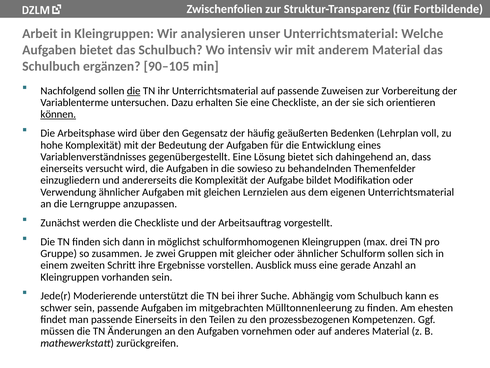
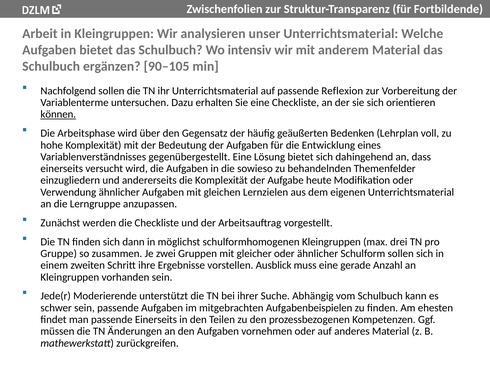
die at (134, 91) underline: present -> none
Zuweisen: Zuweisen -> Reflexion
bildet: bildet -> heute
Mülltonnenleerung: Mülltonnenleerung -> Aufgabenbeispielen
